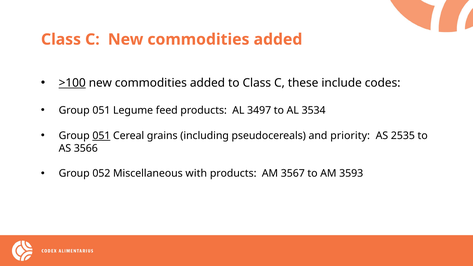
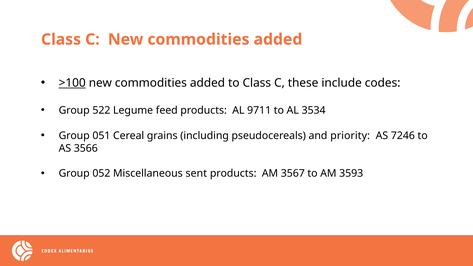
051 at (101, 111): 051 -> 522
3497: 3497 -> 9711
051 at (101, 136) underline: present -> none
2535: 2535 -> 7246
with: with -> sent
